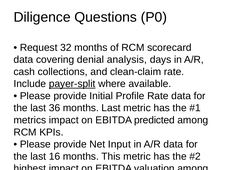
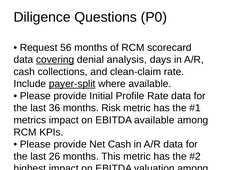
32: 32 -> 56
covering underline: none -> present
months Last: Last -> Risk
EBITDA predicted: predicted -> available
Net Input: Input -> Cash
16: 16 -> 26
